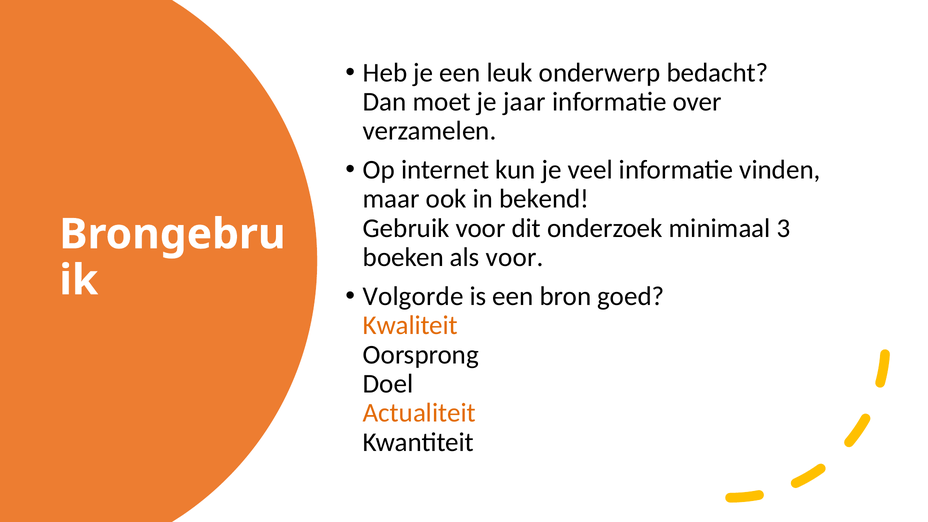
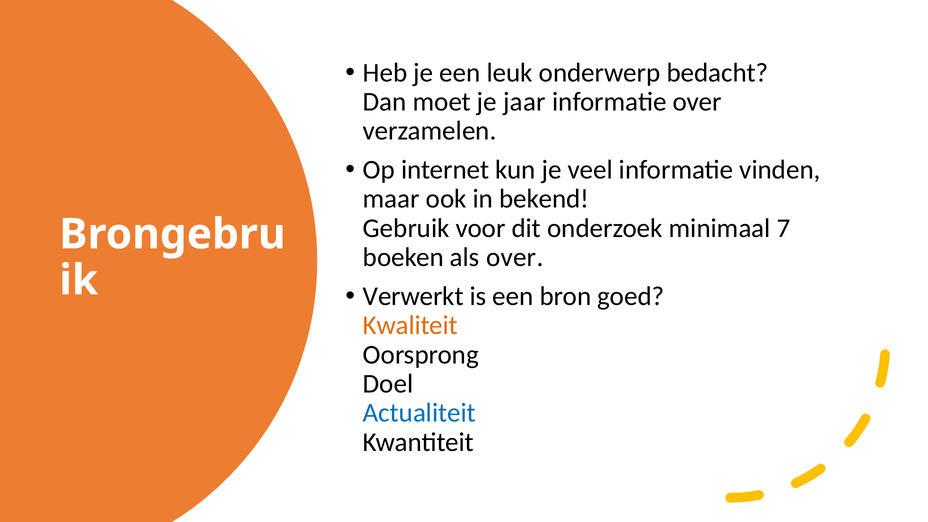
3: 3 -> 7
als voor: voor -> over
Volgorde: Volgorde -> Verwerkt
Actualiteit colour: orange -> blue
